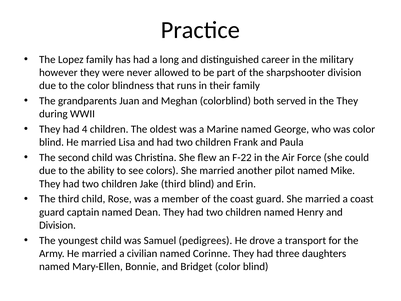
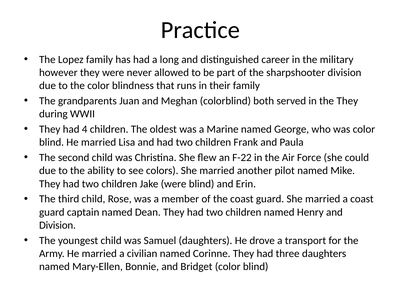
Jake third: third -> were
Samuel pedigrees: pedigrees -> daughters
